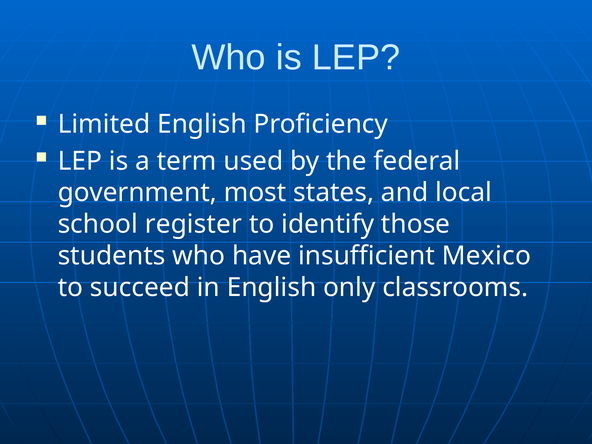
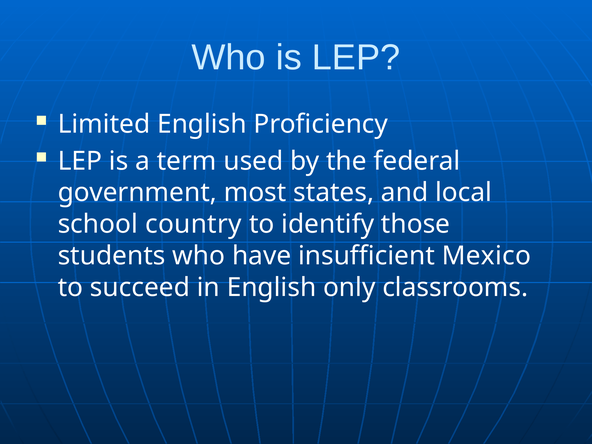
register: register -> country
